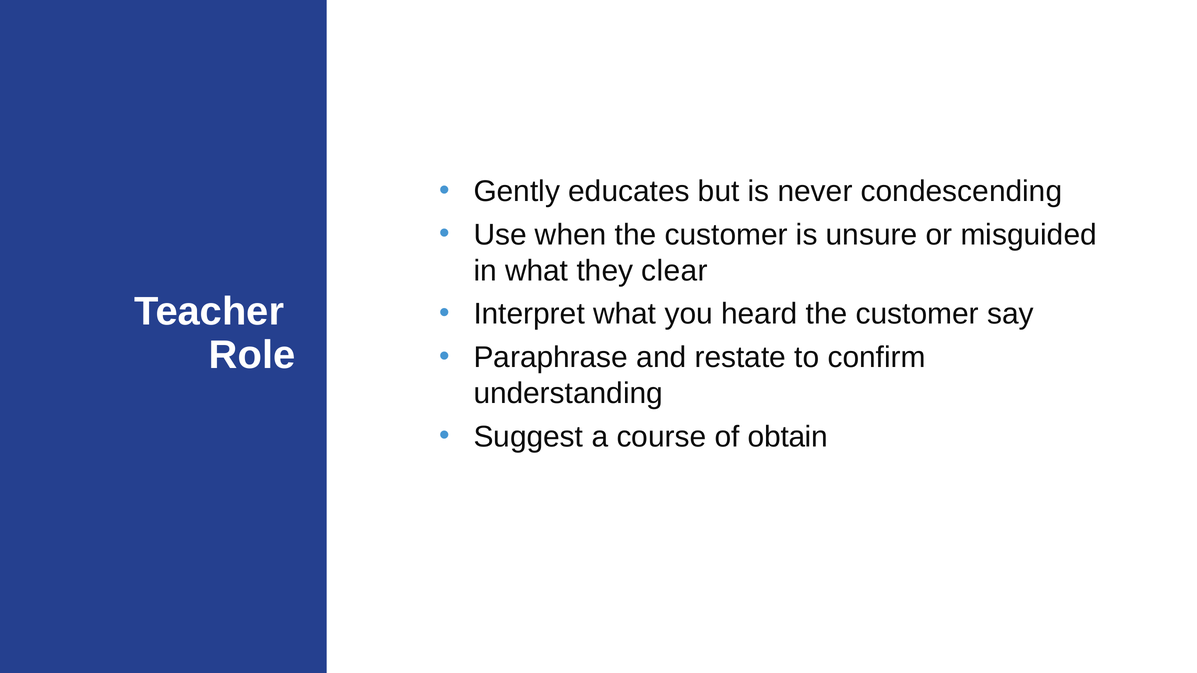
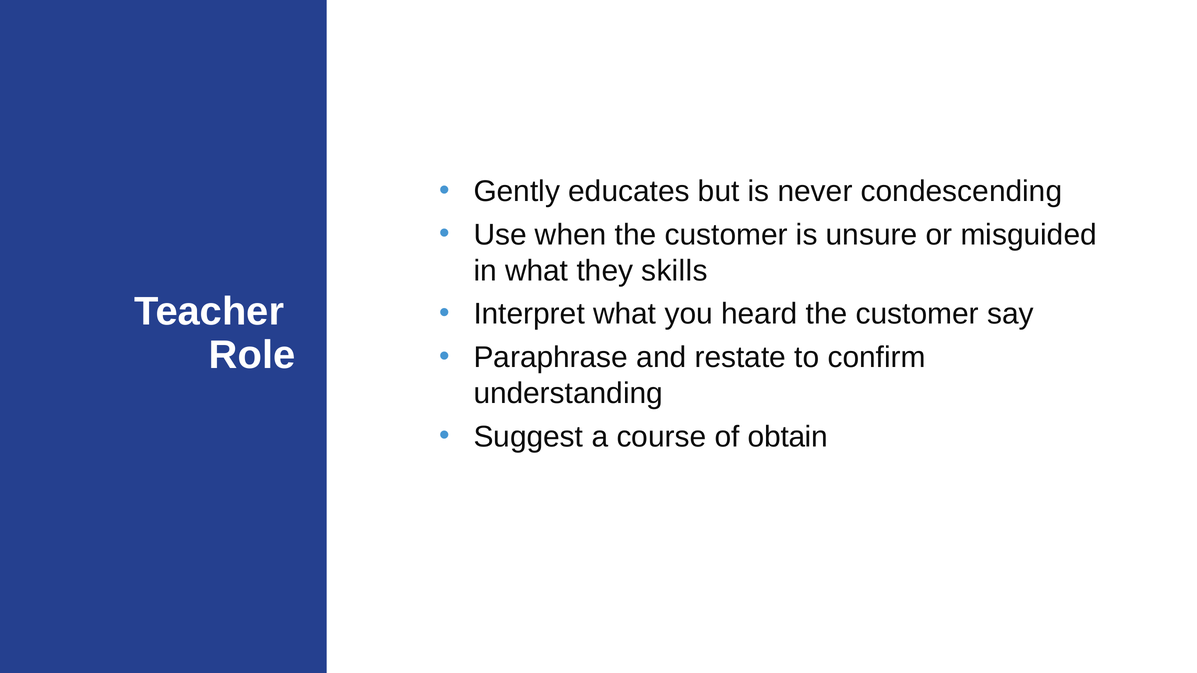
clear: clear -> skills
